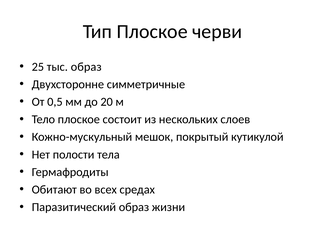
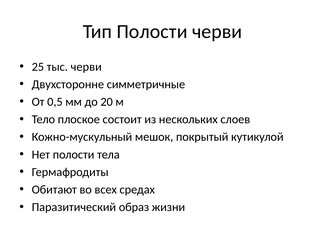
Тип Плоское: Плоское -> Полости
тыс образ: образ -> черви
